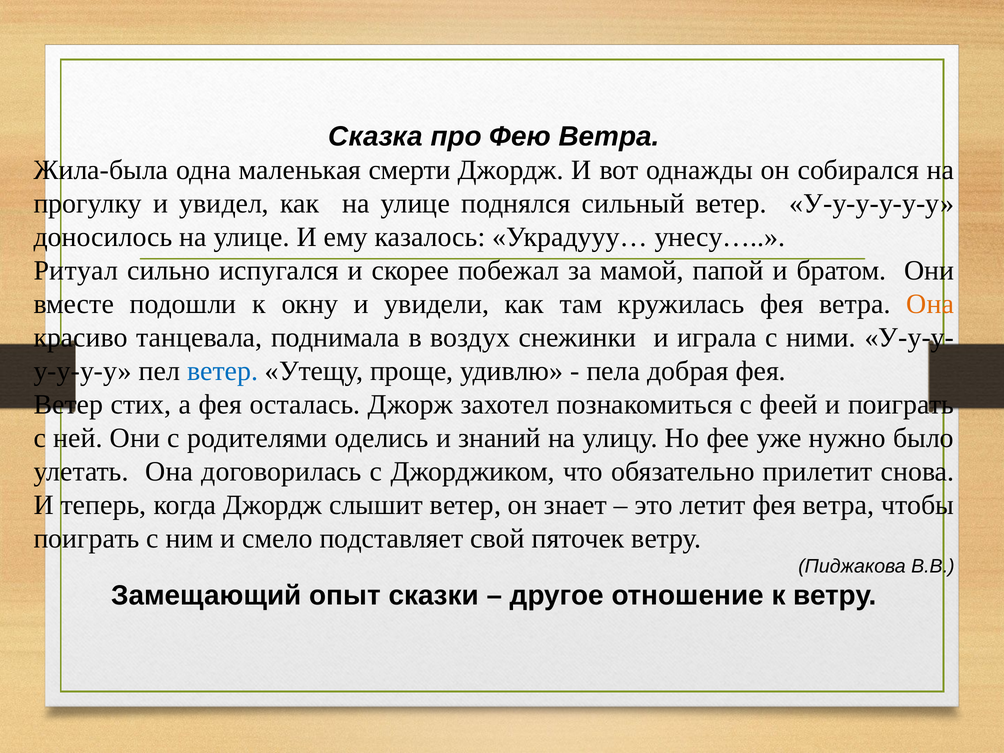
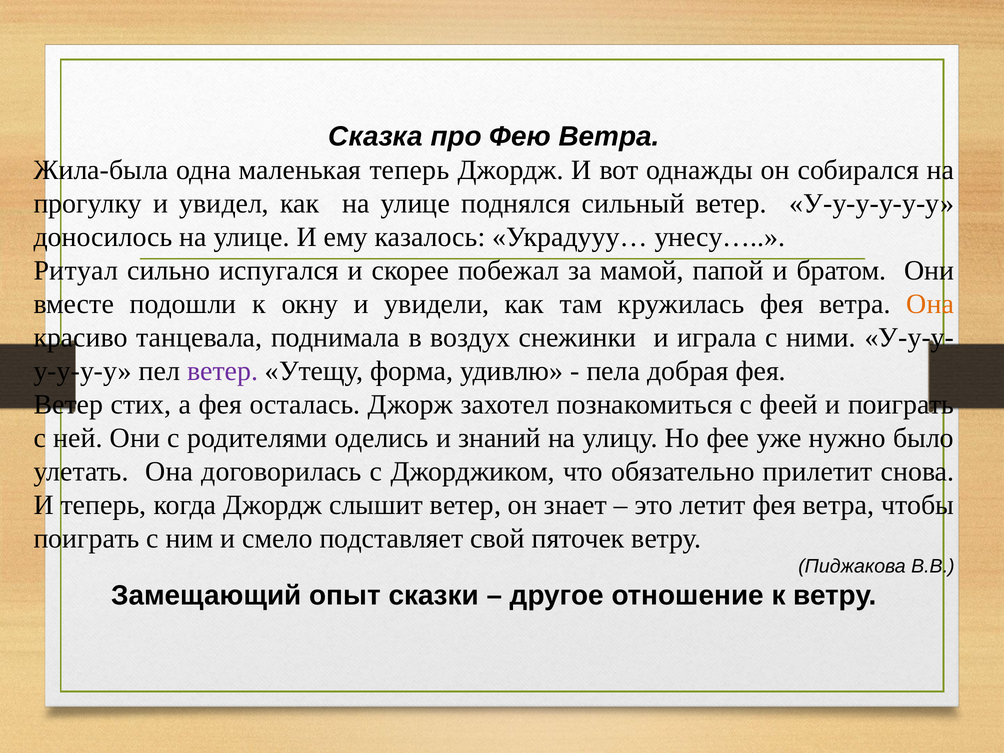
маленькая смерти: смерти -> теперь
ветер at (223, 371) colour: blue -> purple
проще: проще -> форма
